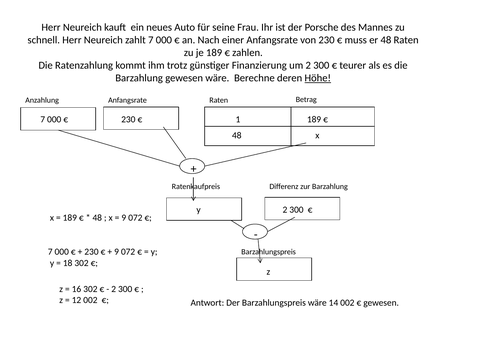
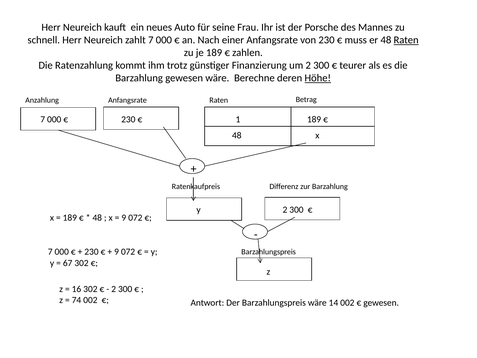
Raten at (406, 40) underline: none -> present
18: 18 -> 67
12: 12 -> 74
